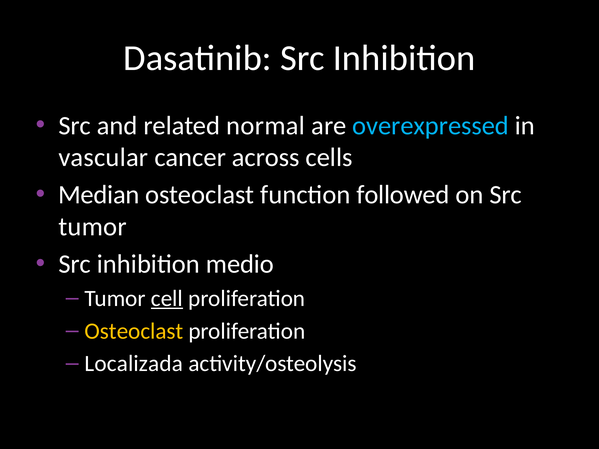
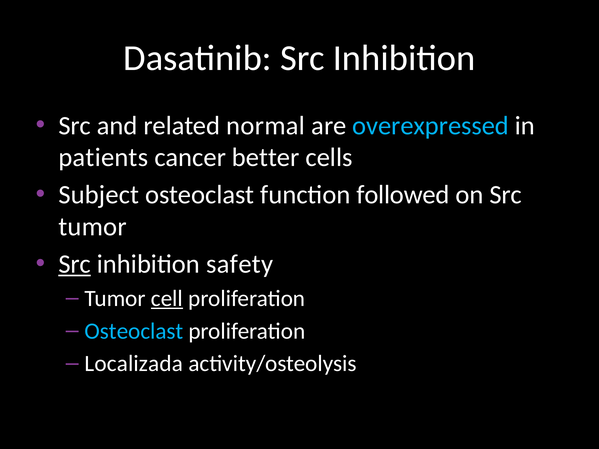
vascular: vascular -> patients
across: across -> better
Median: Median -> Subject
Src at (75, 264) underline: none -> present
medio: medio -> safety
Osteoclast at (134, 331) colour: yellow -> light blue
